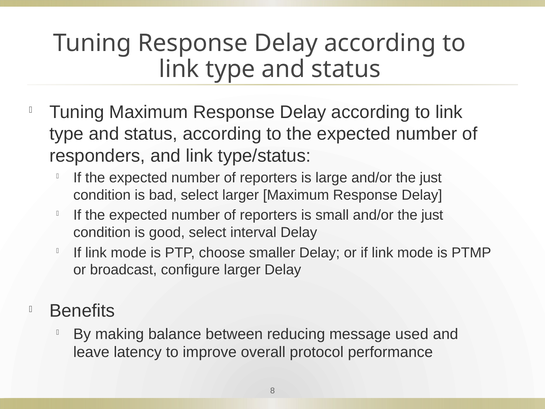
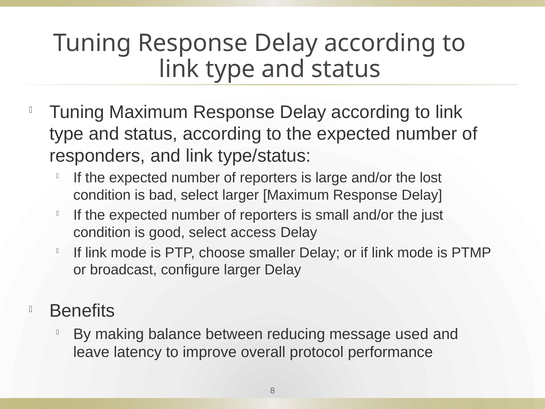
large and/or the just: just -> lost
interval: interval -> access
